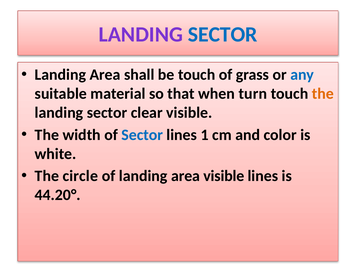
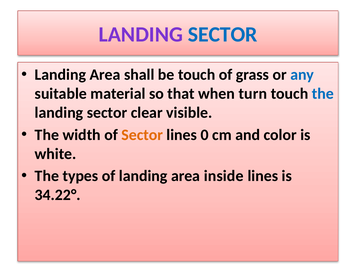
the at (323, 94) colour: orange -> blue
Sector at (142, 135) colour: blue -> orange
1: 1 -> 0
circle: circle -> types
area visible: visible -> inside
44.20°: 44.20° -> 34.22°
